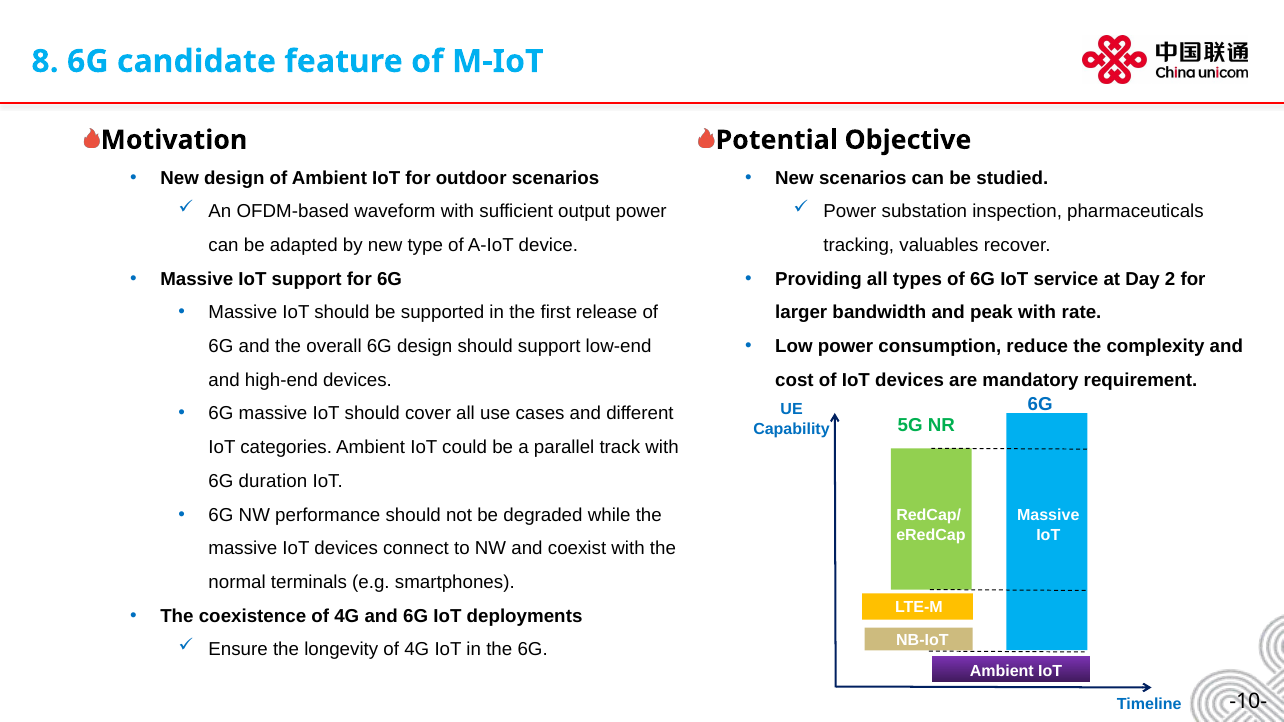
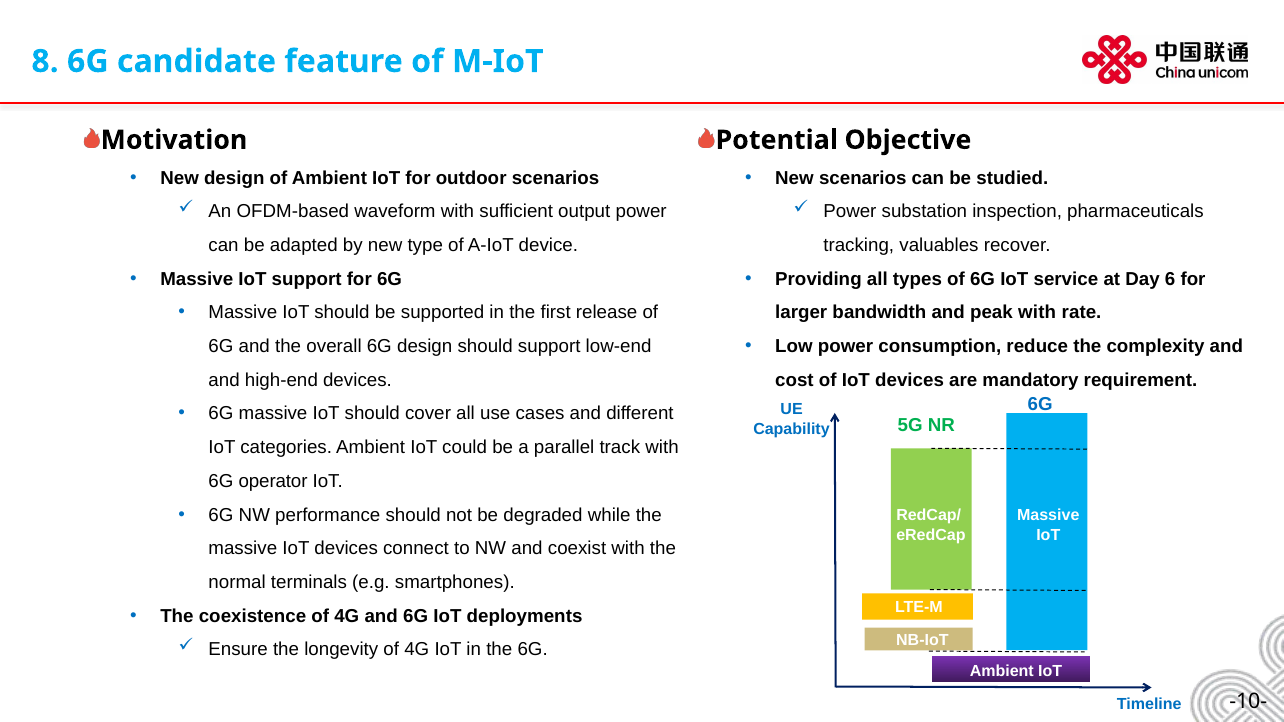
2: 2 -> 6
duration: duration -> operator
